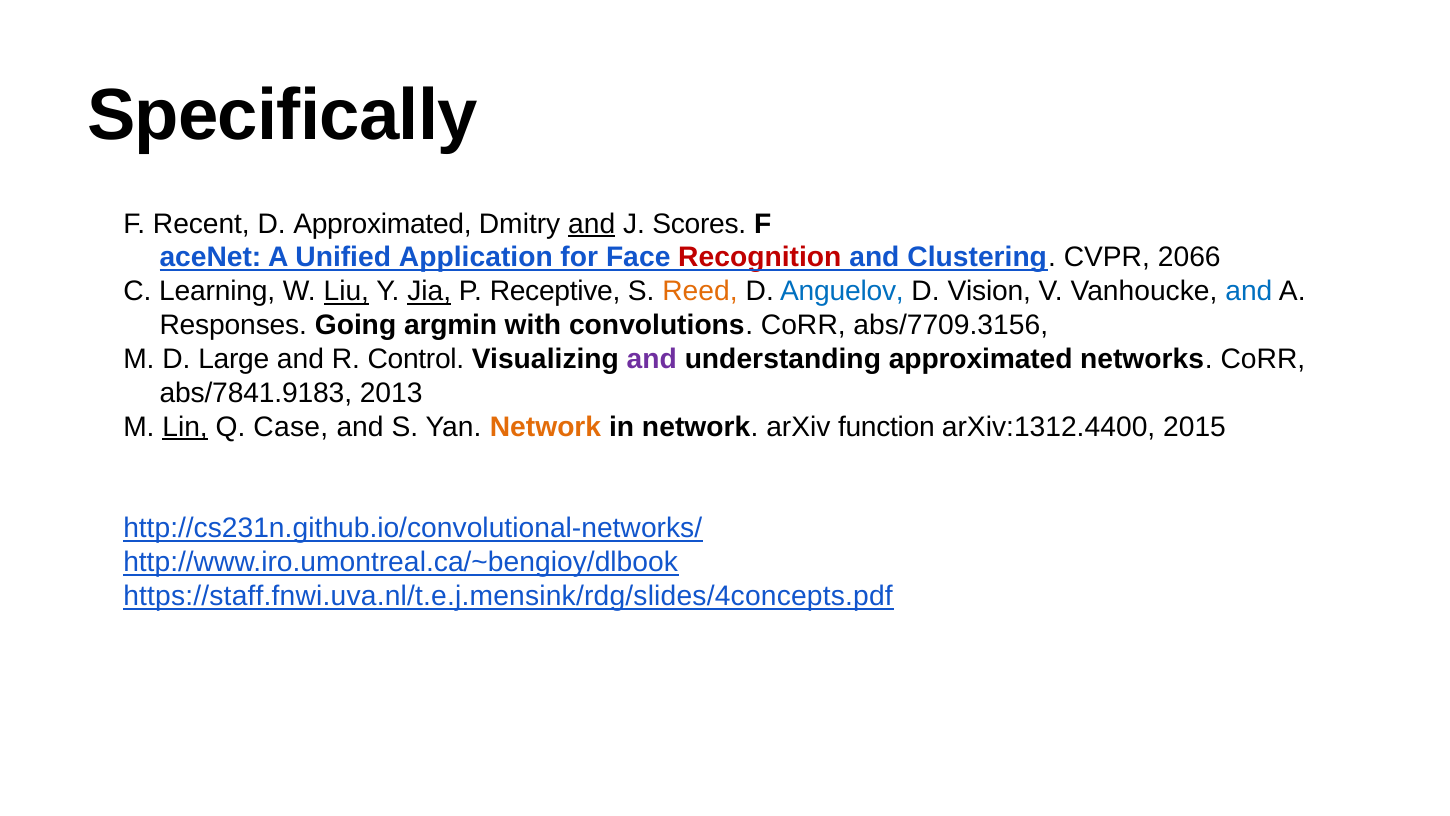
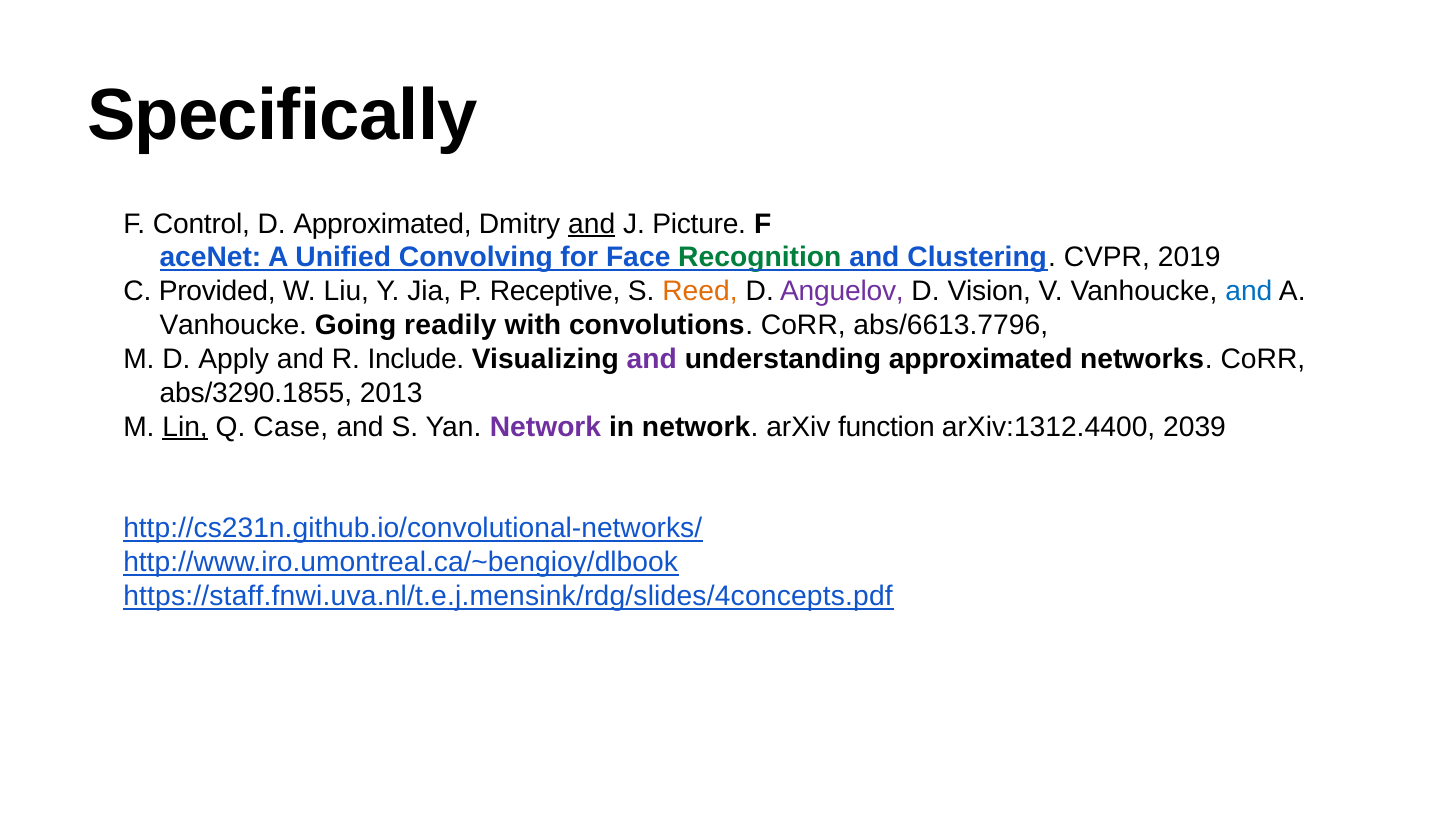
Recent: Recent -> Control
Scores: Scores -> Picture
Application: Application -> Convolving
Recognition colour: red -> green
2066: 2066 -> 2019
Learning: Learning -> Provided
Liu underline: present -> none
Jia underline: present -> none
Anguelov colour: blue -> purple
Responses at (233, 325): Responses -> Vanhoucke
argmin: argmin -> readily
abs/7709.3156: abs/7709.3156 -> abs/6613.7796
Large: Large -> Apply
Control: Control -> Include
abs/7841.9183: abs/7841.9183 -> abs/3290.1855
Network at (546, 427) colour: orange -> purple
2015: 2015 -> 2039
